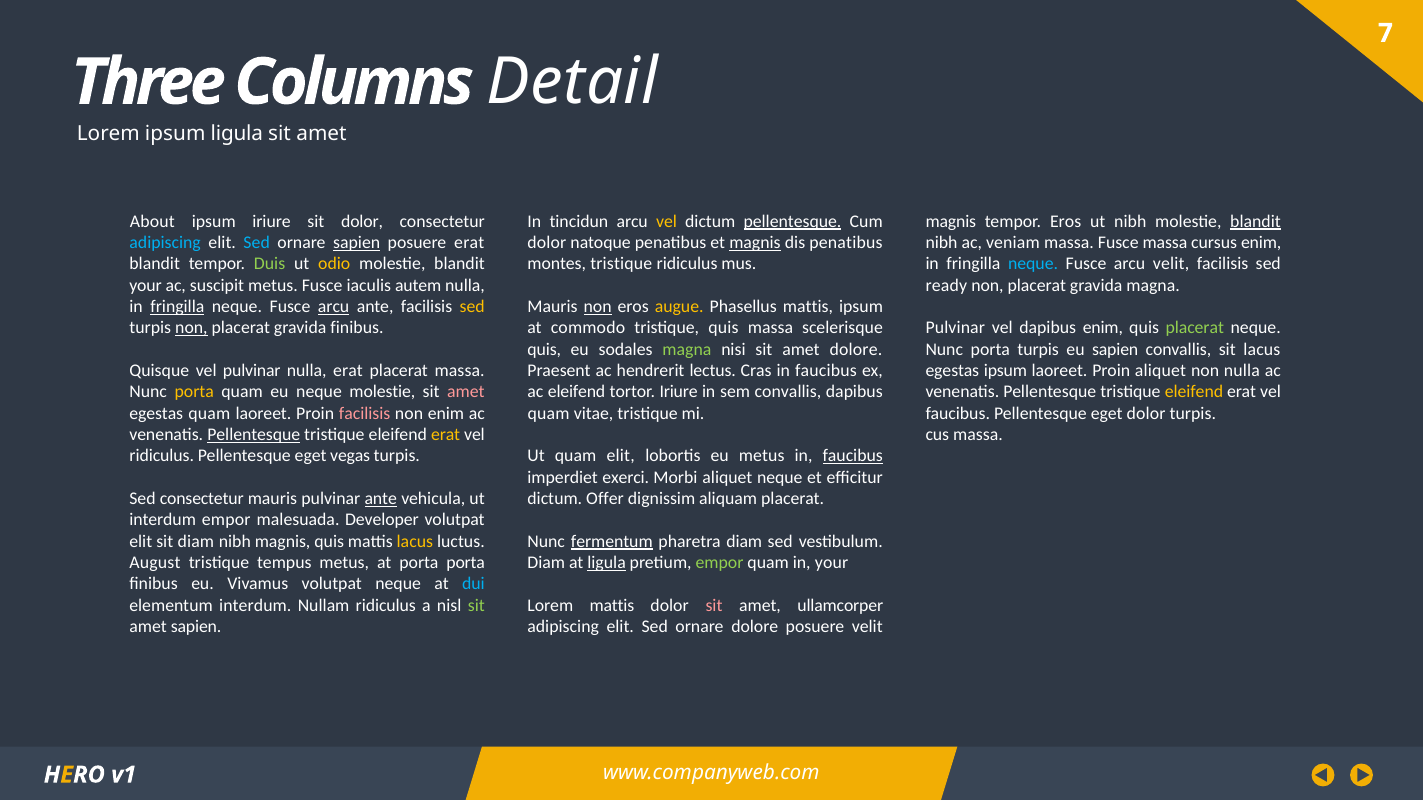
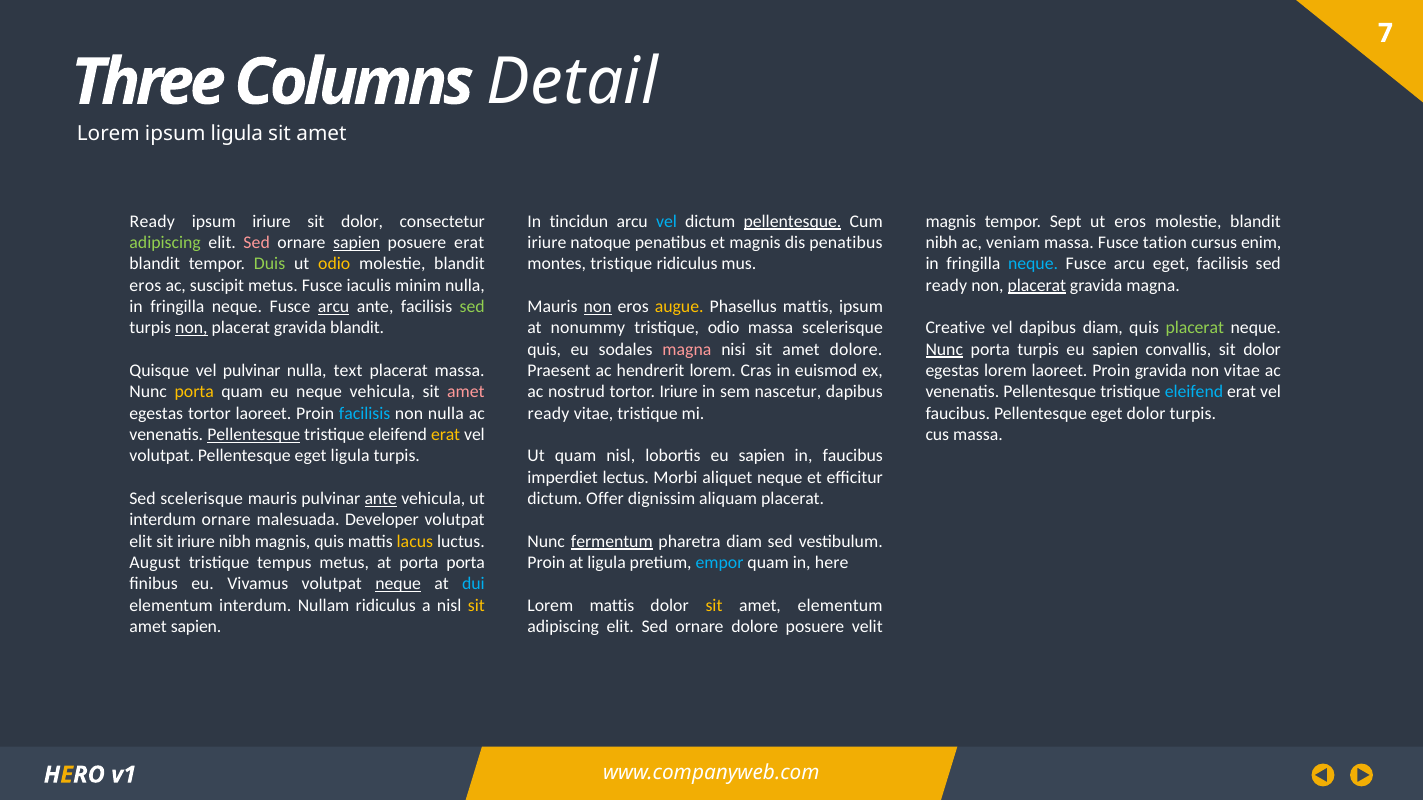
About at (152, 221): About -> Ready
vel at (667, 221) colour: yellow -> light blue
tempor Eros: Eros -> Sept
ut nibh: nibh -> eros
blandit at (1256, 221) underline: present -> none
adipiscing at (165, 243) colour: light blue -> light green
Sed at (257, 243) colour: light blue -> pink
dolor at (547, 243): dolor -> iriure
magnis at (755, 243) underline: present -> none
Fusce massa: massa -> tation
arcu velit: velit -> eget
your at (146, 286): your -> eros
autem: autem -> minim
placerat at (1037, 286) underline: none -> present
fringilla at (177, 307) underline: present -> none
sed at (472, 307) colour: yellow -> light green
gravida finibus: finibus -> blandit
commodo: commodo -> nonummy
tristique quis: quis -> odio
Pulvinar at (955, 328): Pulvinar -> Creative
dapibus enim: enim -> diam
magna at (687, 350) colour: light green -> pink
Nunc at (944, 350) underline: none -> present
convallis sit lacus: lacus -> dolor
nulla erat: erat -> text
hendrerit lectus: lectus -> lorem
Cras in faucibus: faucibus -> euismod
egestas ipsum: ipsum -> lorem
Proin aliquet: aliquet -> gravida
non nulla: nulla -> vitae
neque molestie: molestie -> vehicula
ac eleifend: eleifend -> nostrud
sem convallis: convallis -> nascetur
eleifend at (1194, 392) colour: yellow -> light blue
egestas quam: quam -> tortor
facilisis at (365, 414) colour: pink -> light blue
non enim: enim -> nulla
quam at (549, 414): quam -> ready
ridiculus at (162, 456): ridiculus -> volutpat
eget vegas: vegas -> ligula
quam elit: elit -> nisl
lobortis eu metus: metus -> sapien
faucibus at (853, 456) underline: present -> none
exerci: exerci -> lectus
Sed consectetur: consectetur -> scelerisque
interdum empor: empor -> ornare
sit diam: diam -> iriure
Diam at (546, 563): Diam -> Proin
ligula at (607, 563) underline: present -> none
empor at (720, 563) colour: light green -> light blue
in your: your -> here
neque at (398, 584) underline: none -> present
sit at (476, 606) colour: light green -> yellow
sit at (714, 606) colour: pink -> yellow
amet ullamcorper: ullamcorper -> elementum
